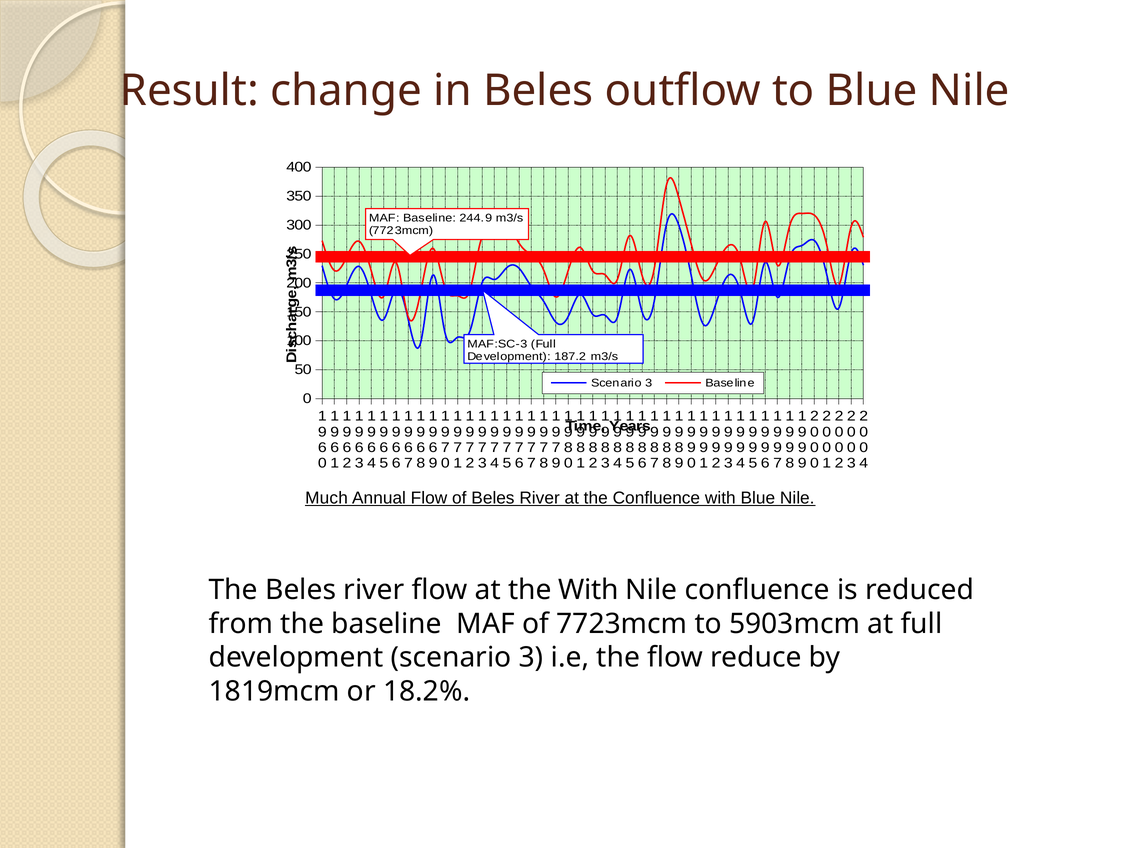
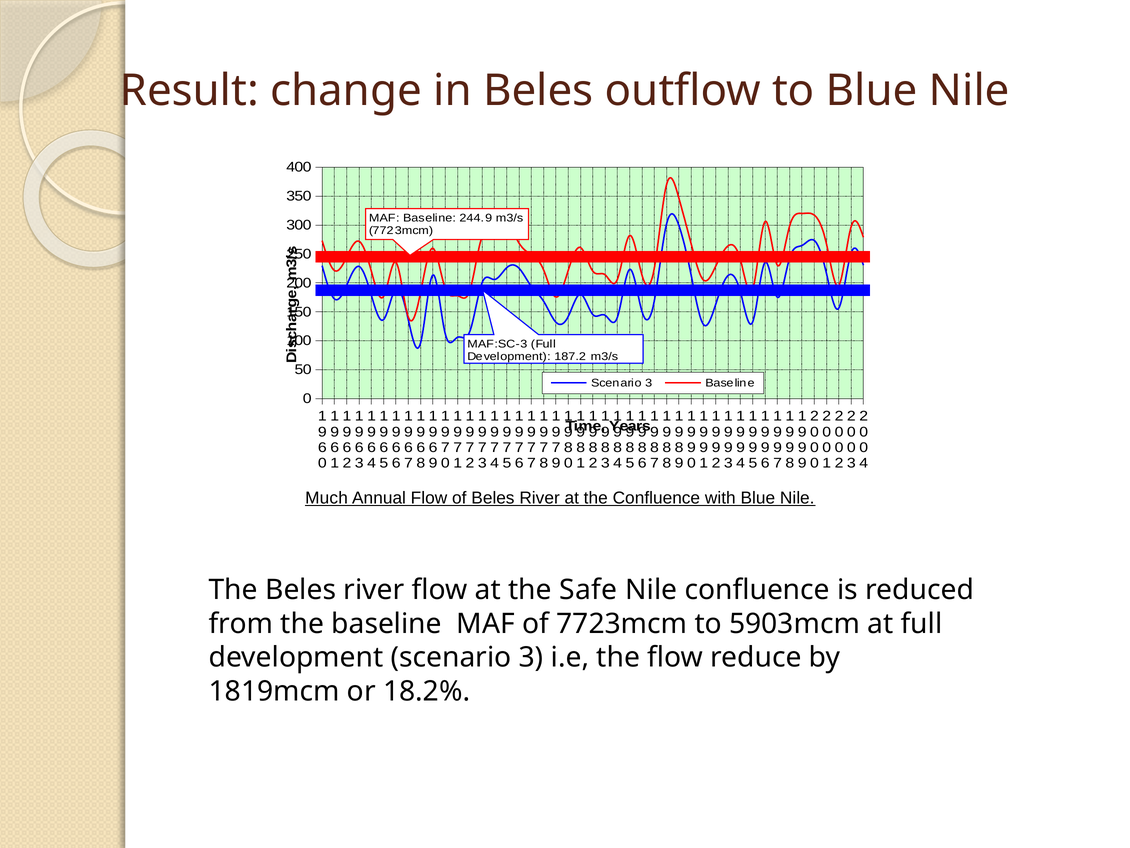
the With: With -> Safe
